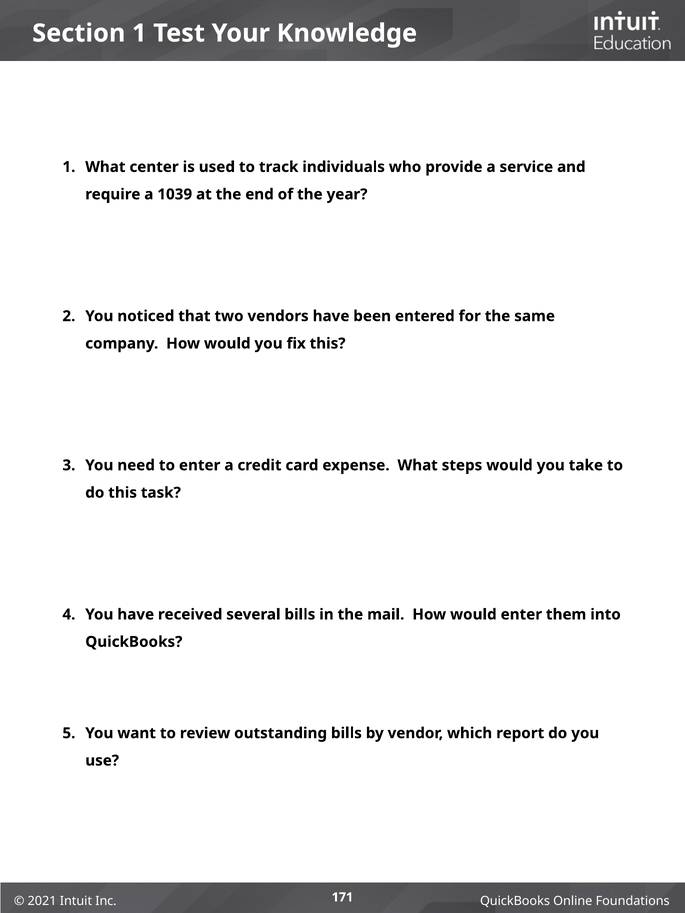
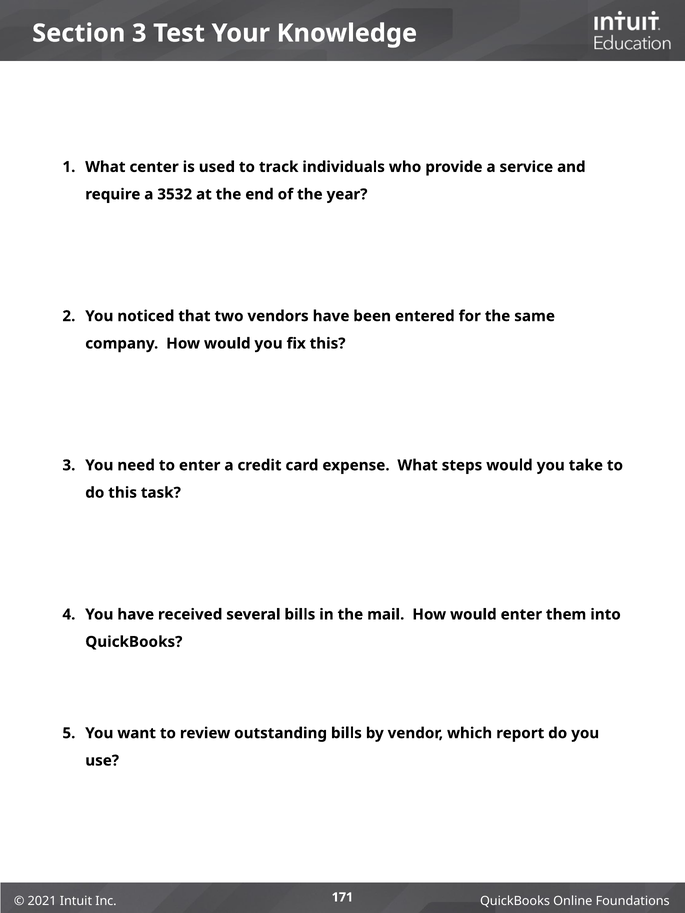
Section 1: 1 -> 3
1039: 1039 -> 3532
